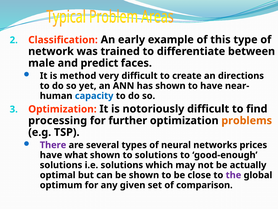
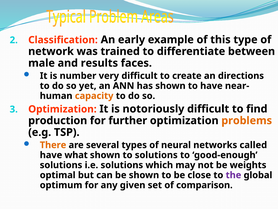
predict: predict -> results
method: method -> number
capacity colour: blue -> orange
processing: processing -> production
There colour: purple -> orange
prices: prices -> called
actually: actually -> weights
